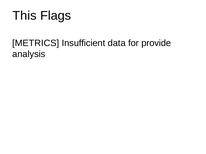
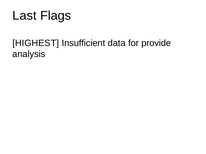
This: This -> Last
METRICS: METRICS -> HIGHEST
